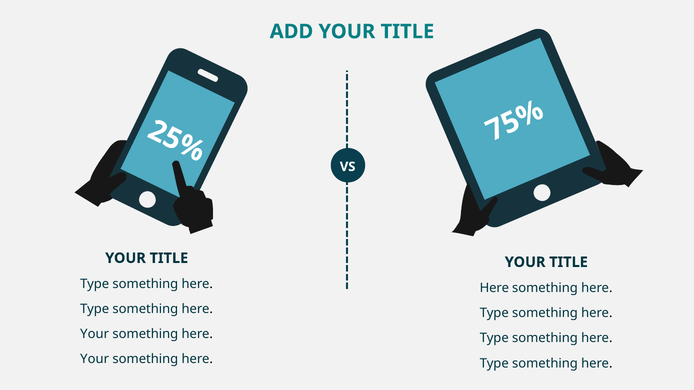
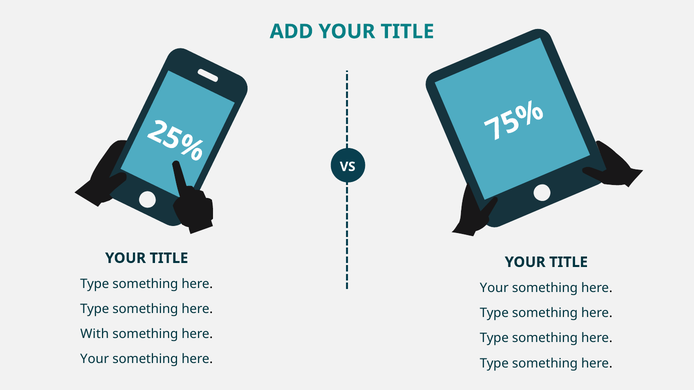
Here at (494, 288): Here -> Your
Your at (95, 334): Your -> With
